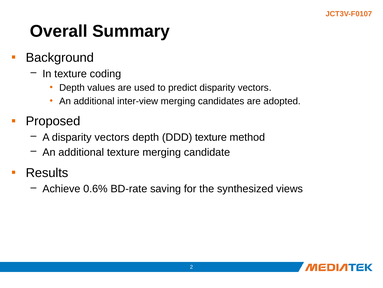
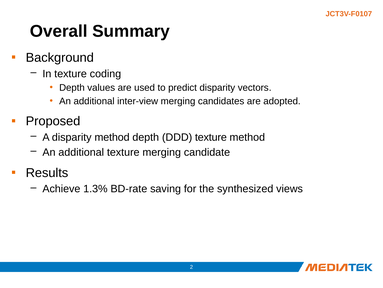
A disparity vectors: vectors -> method
0.6%: 0.6% -> 1.3%
